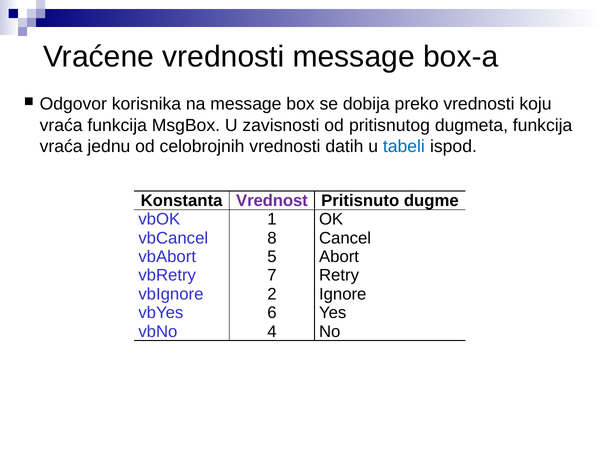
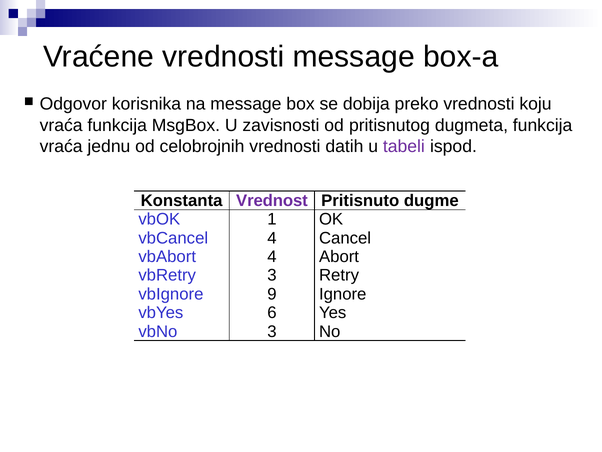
tabeli colour: blue -> purple
vbCancel 8: 8 -> 4
vbAbort 5: 5 -> 4
vbRetry 7: 7 -> 3
2: 2 -> 9
vbNo 4: 4 -> 3
